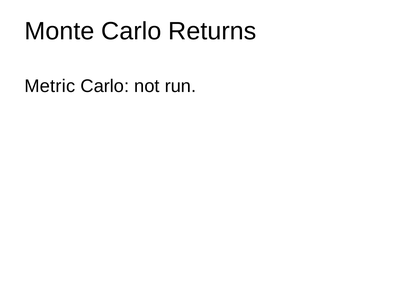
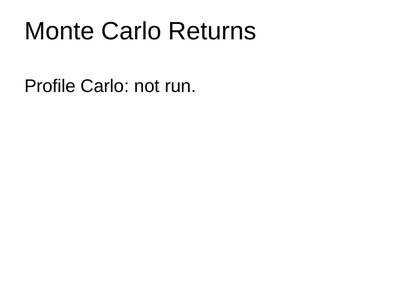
Metric: Metric -> Profile
